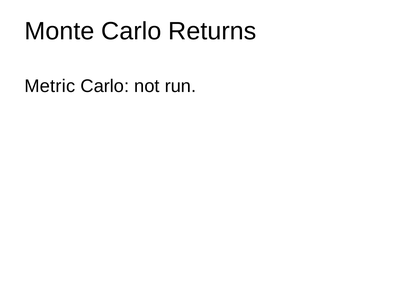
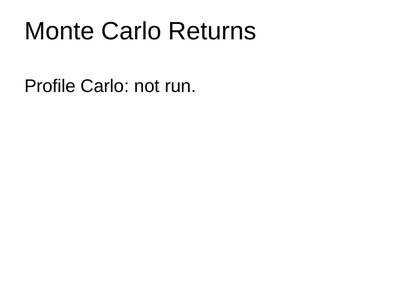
Metric: Metric -> Profile
